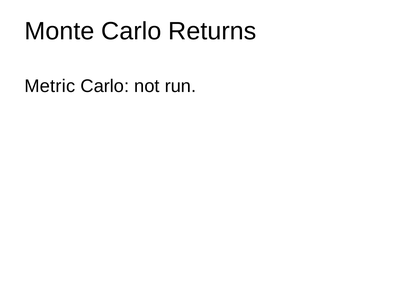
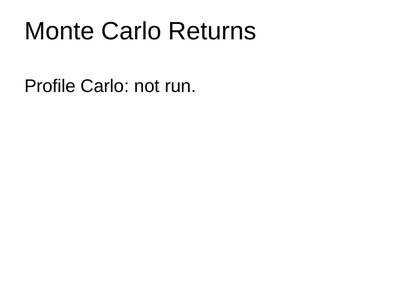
Metric: Metric -> Profile
